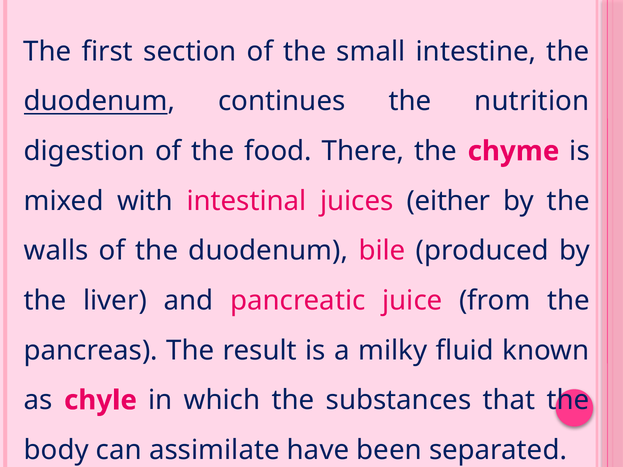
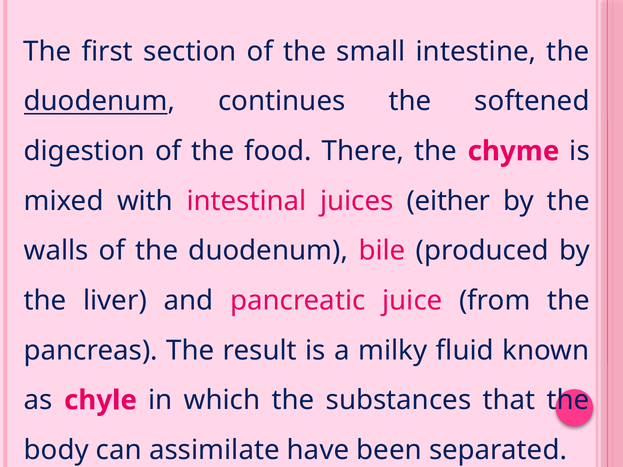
nutrition: nutrition -> softened
